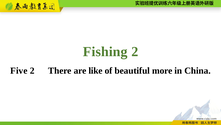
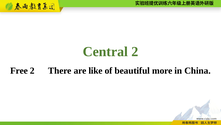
Fishing: Fishing -> Central
Five: Five -> Free
